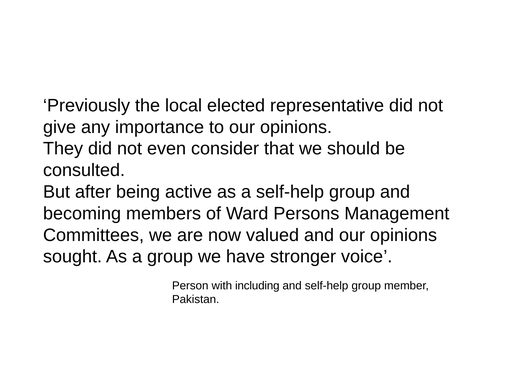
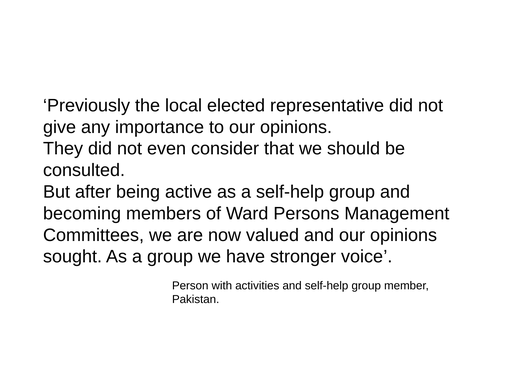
including: including -> activities
